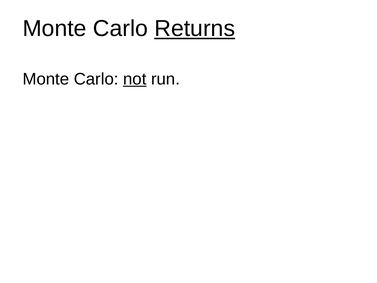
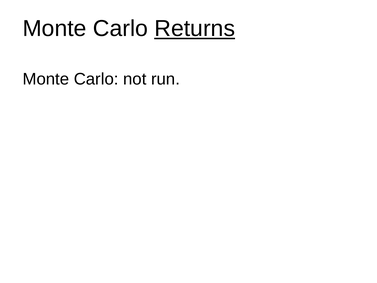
not underline: present -> none
